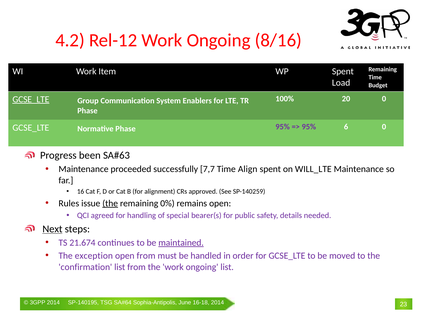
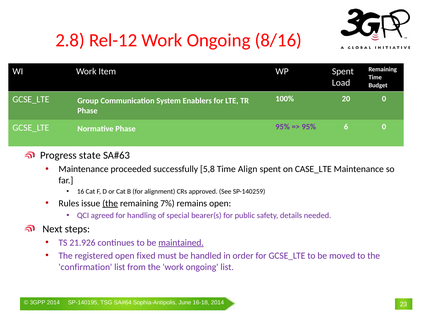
4.2: 4.2 -> 2.8
GCSE_LTE at (31, 100) underline: present -> none
been: been -> state
7,7: 7,7 -> 5,8
WILL_LTE: WILL_LTE -> CASE_LTE
0%: 0% -> 7%
Next underline: present -> none
21.674: 21.674 -> 21.926
exception: exception -> registered
open from: from -> fixed
